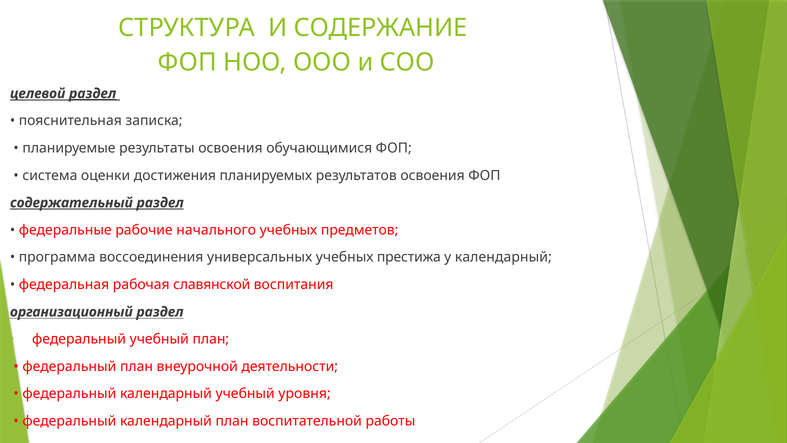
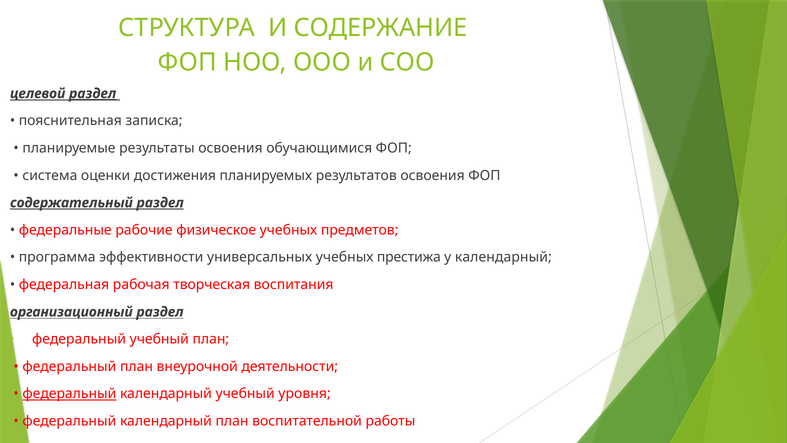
начального: начального -> физическое
воссоединения: воссоединения -> эффективности
славянской: славянской -> творческая
федеральный at (69, 394) underline: none -> present
